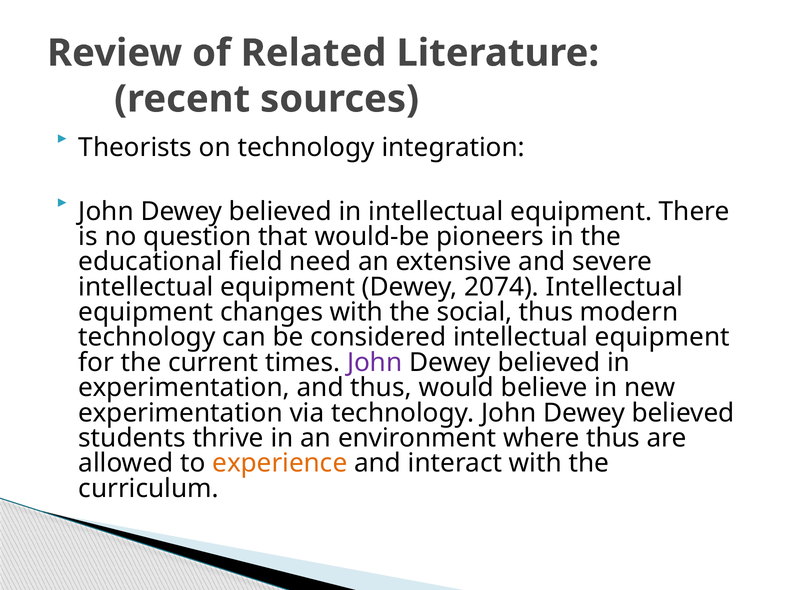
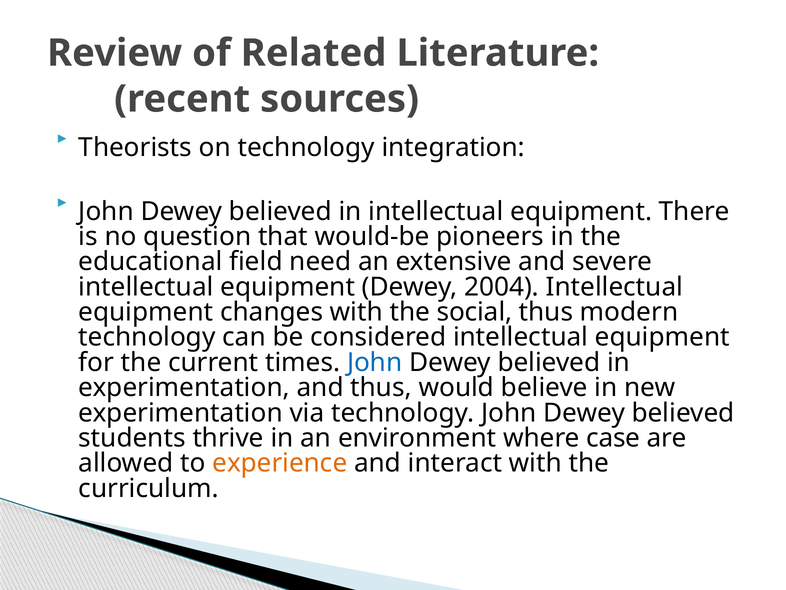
2074: 2074 -> 2004
John at (375, 362) colour: purple -> blue
where thus: thus -> case
